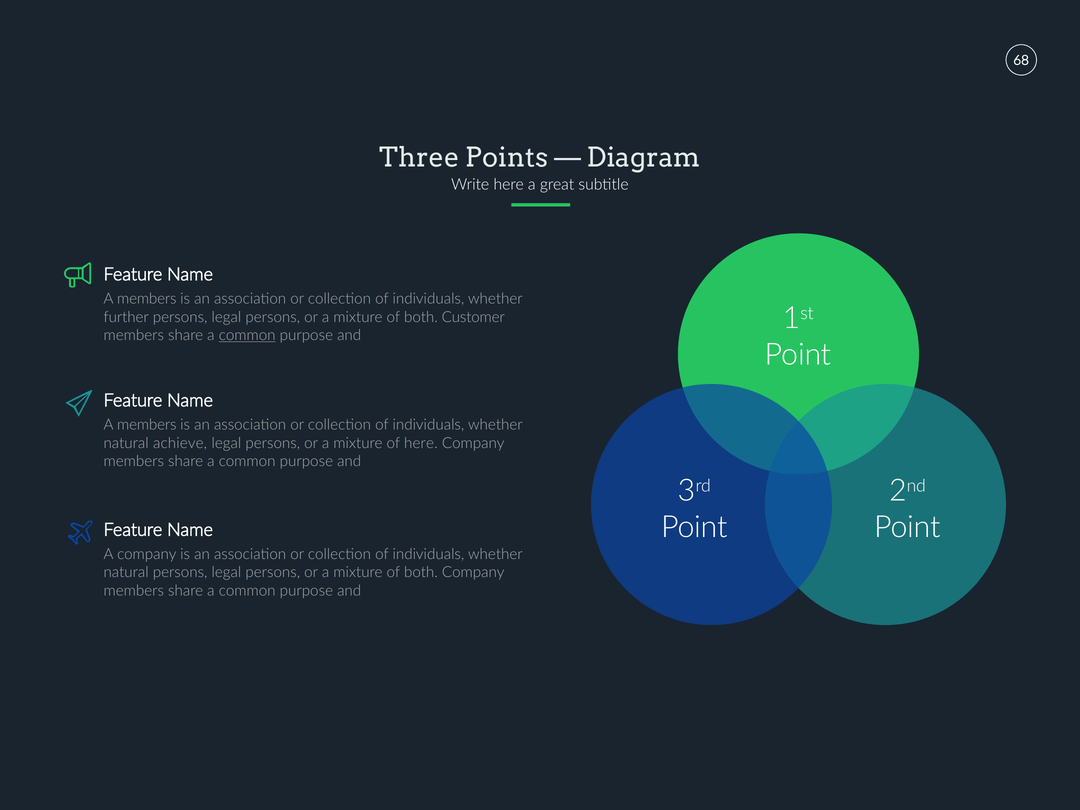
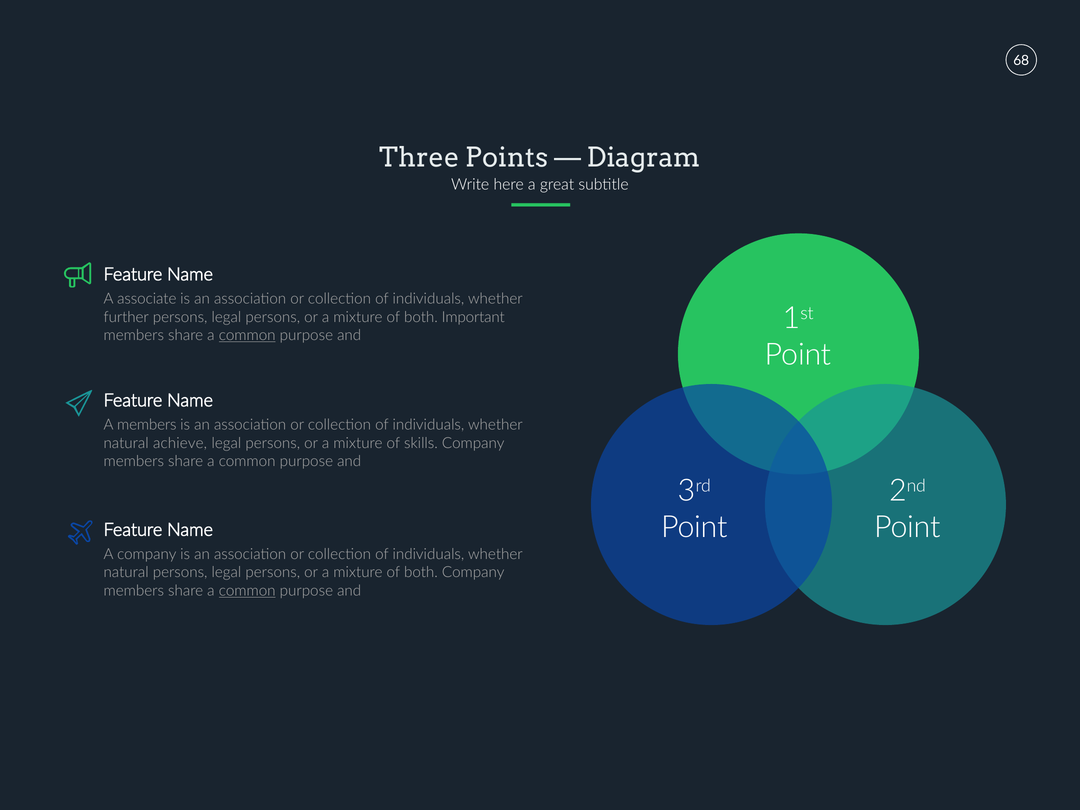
members at (147, 299): members -> associate
Customer: Customer -> Important
of here: here -> skills
common at (247, 591) underline: none -> present
